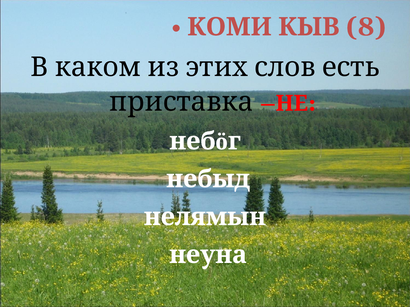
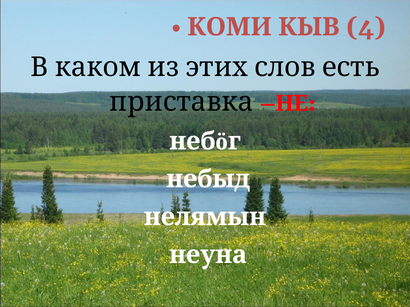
8: 8 -> 4
